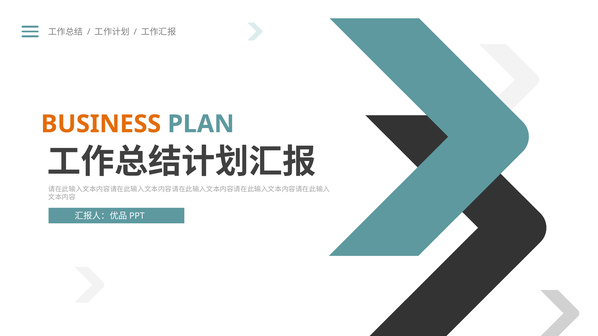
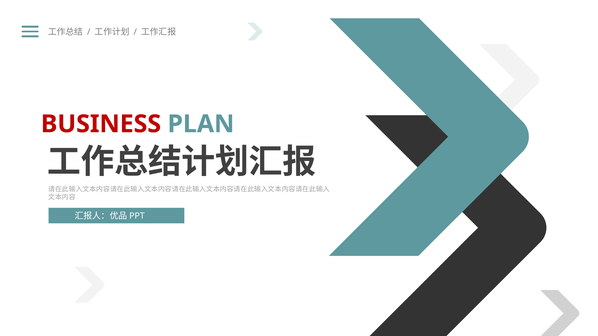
BUSINESS colour: orange -> red
